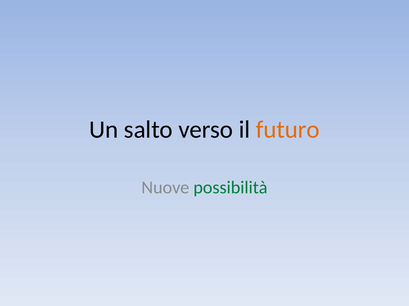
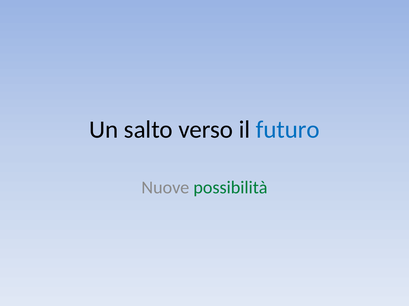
futuro colour: orange -> blue
